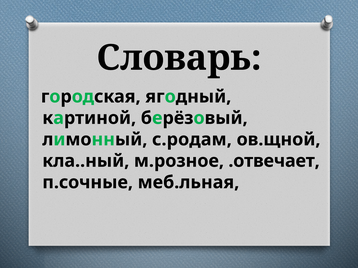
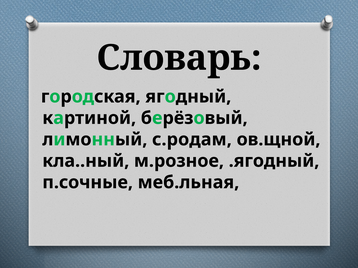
.отвечает: .отвечает -> .ягодный
